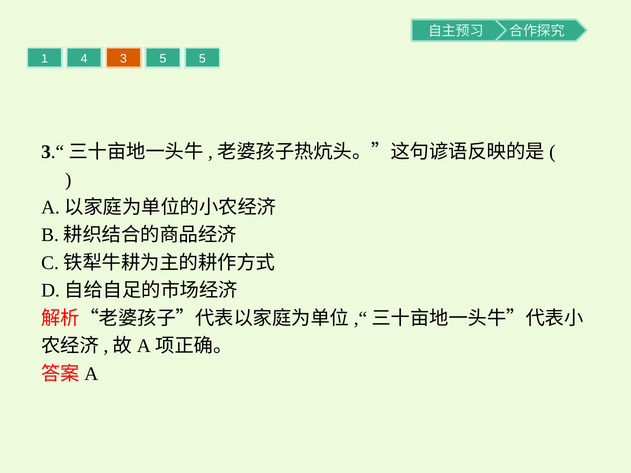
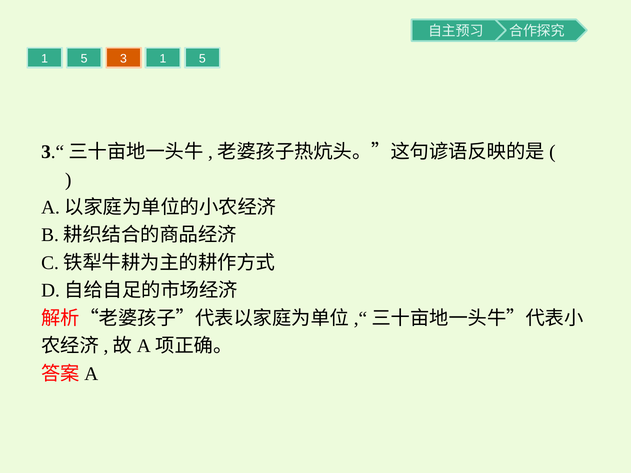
4 at (84, 59): 4 -> 5
3 5: 5 -> 1
